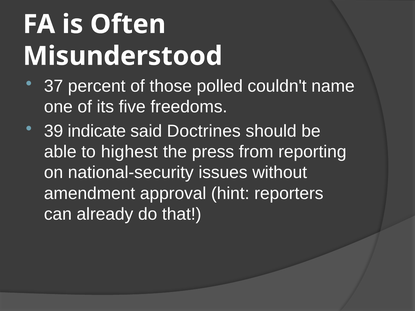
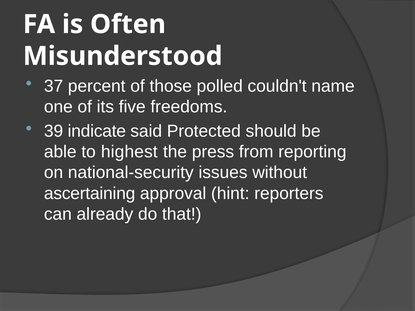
Doctrines: Doctrines -> Protected
amendment: amendment -> ascertaining
